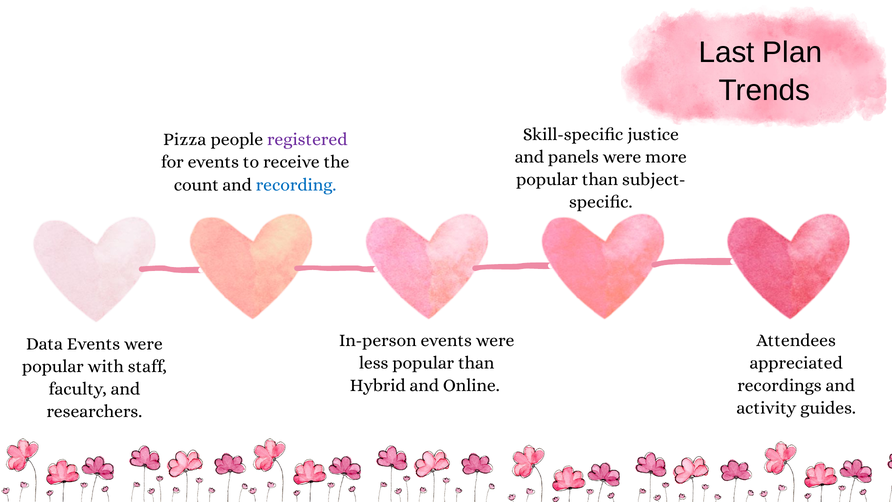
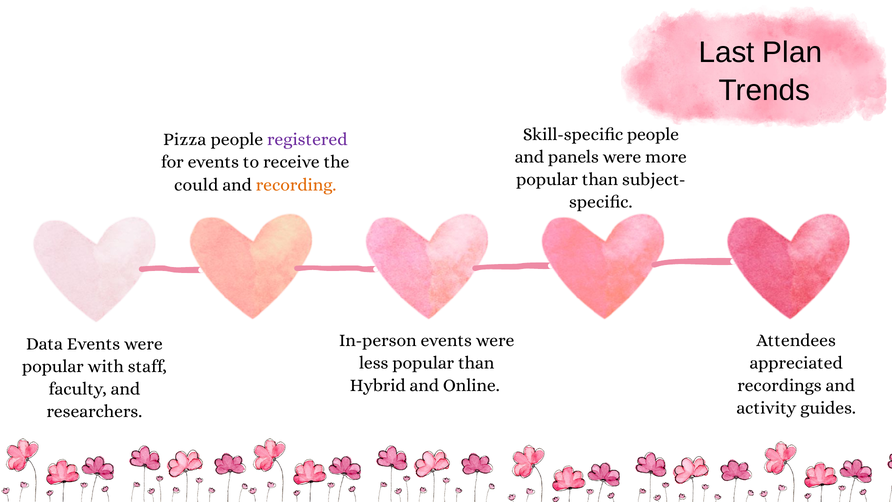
Skill-specific justice: justice -> people
count: count -> could
recording colour: blue -> orange
